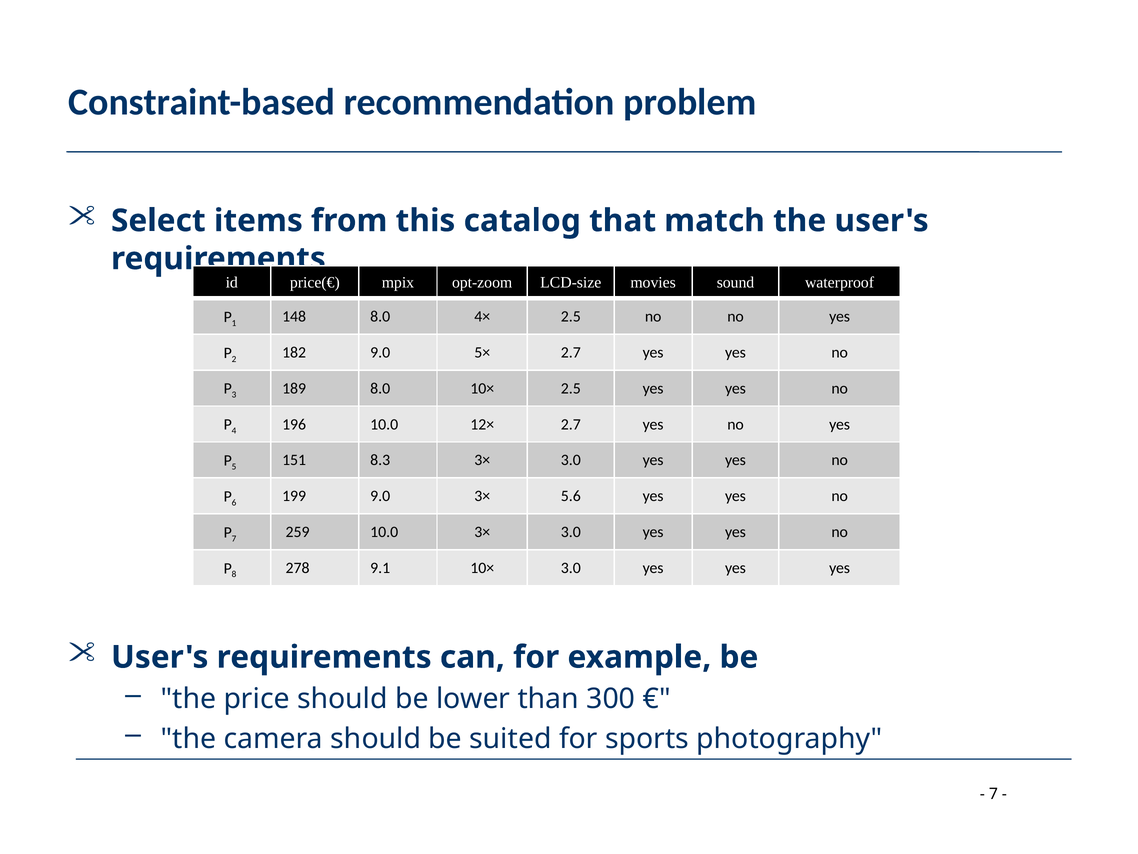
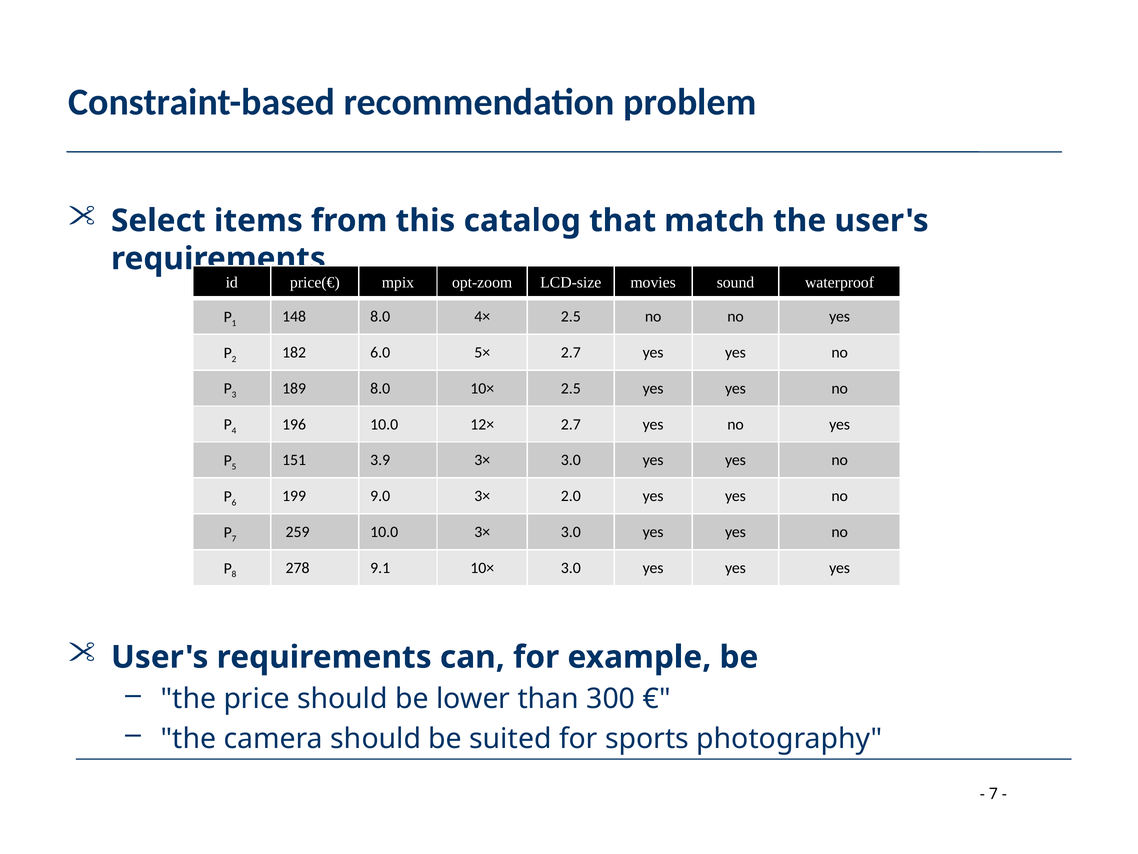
182 9.0: 9.0 -> 6.0
8.3: 8.3 -> 3.9
5.6: 5.6 -> 2.0
